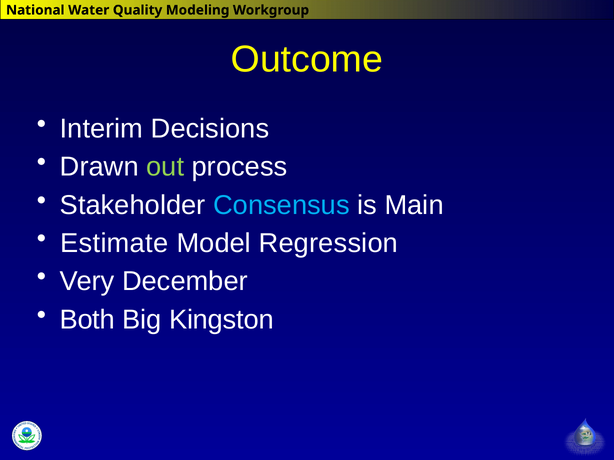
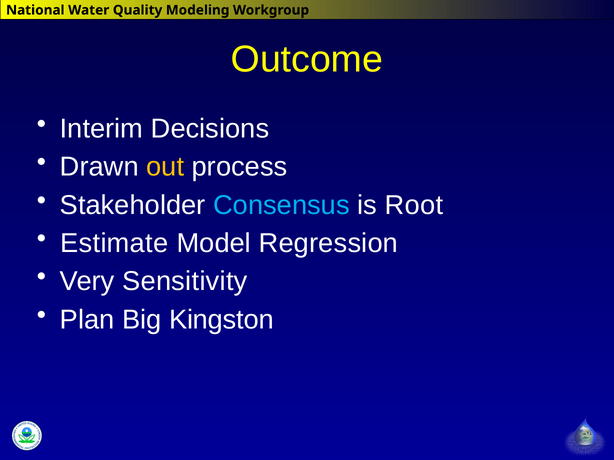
out colour: light green -> yellow
Main: Main -> Root
December: December -> Sensitivity
Both: Both -> Plan
